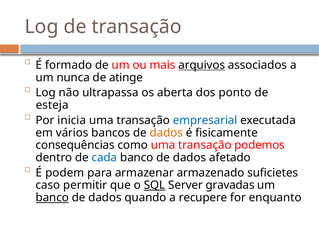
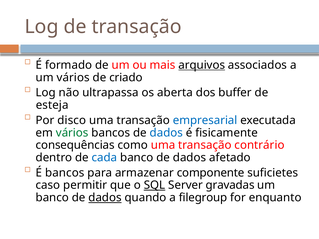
um nunca: nunca -> vários
atinge: atinge -> criado
ponto: ponto -> buffer
inicia: inicia -> disco
vários at (72, 133) colour: black -> green
dados at (166, 133) colour: orange -> blue
podemos: podemos -> contrário
É podem: podem -> bancos
armazenado: armazenado -> componente
banco at (52, 198) underline: present -> none
dados at (105, 198) underline: none -> present
recupere: recupere -> filegroup
